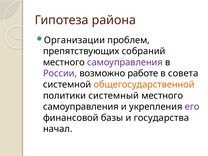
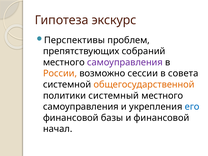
района: района -> экскурс
Организации: Организации -> Перспективы
России colour: purple -> orange
работе: работе -> сессии
его colour: purple -> blue
и государства: государства -> финансовой
